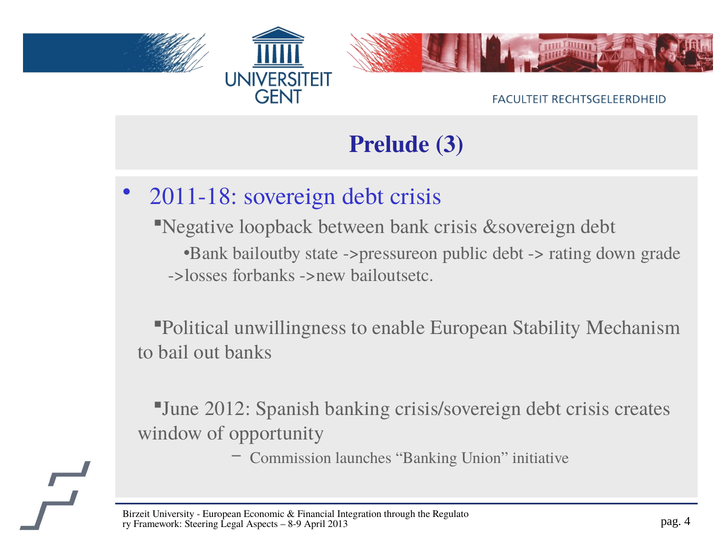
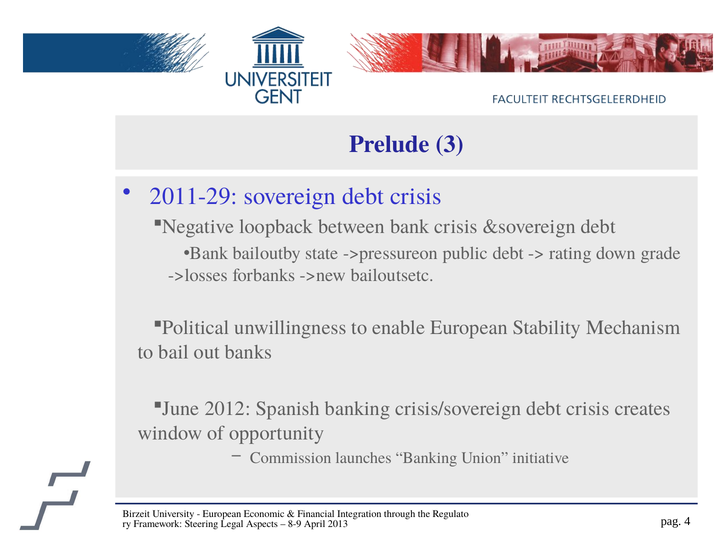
2011-18: 2011-18 -> 2011-29
